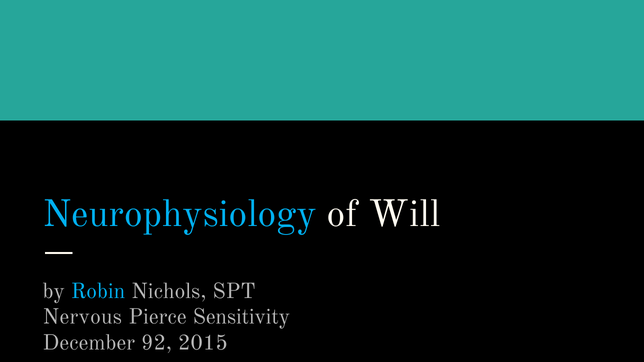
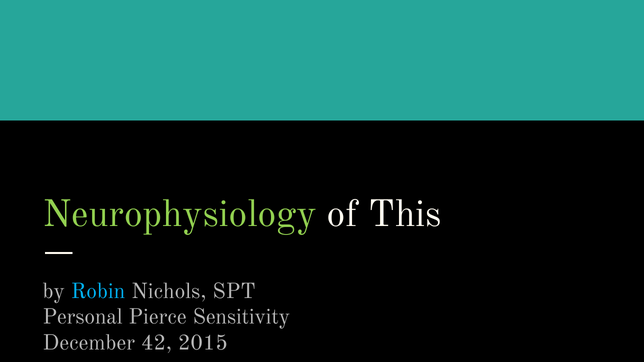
Neurophysiology colour: light blue -> light green
Will: Will -> This
Nervous: Nervous -> Personal
92: 92 -> 42
